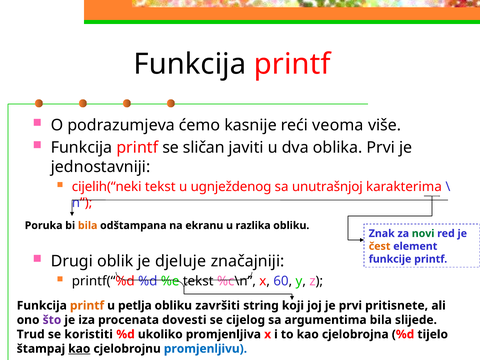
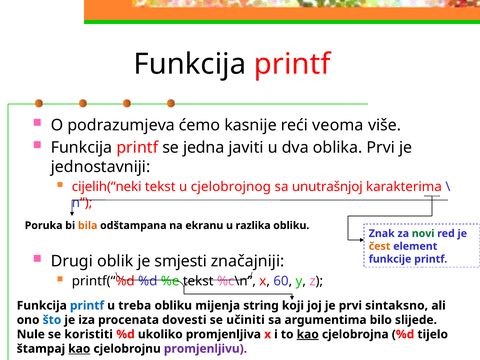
sličan: sličan -> jedna
ugnježdenog: ugnježdenog -> cjelobrojnog
djeluje: djeluje -> smjesti
printf at (87, 306) colour: orange -> blue
petlja: petlja -> treba
završiti: završiti -> mijenja
pritisnete‚: pritisnete‚ -> sintaksno‚
što colour: purple -> blue
cijelog: cijelog -> učiniti
argumentima bila: bila -> bilo
Trud: Trud -> Nule
kao at (308, 334) underline: none -> present
promjenljivu colour: blue -> purple
